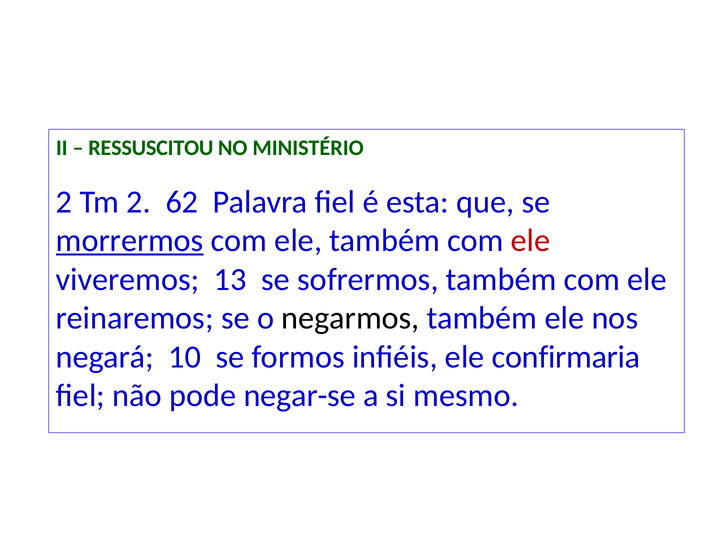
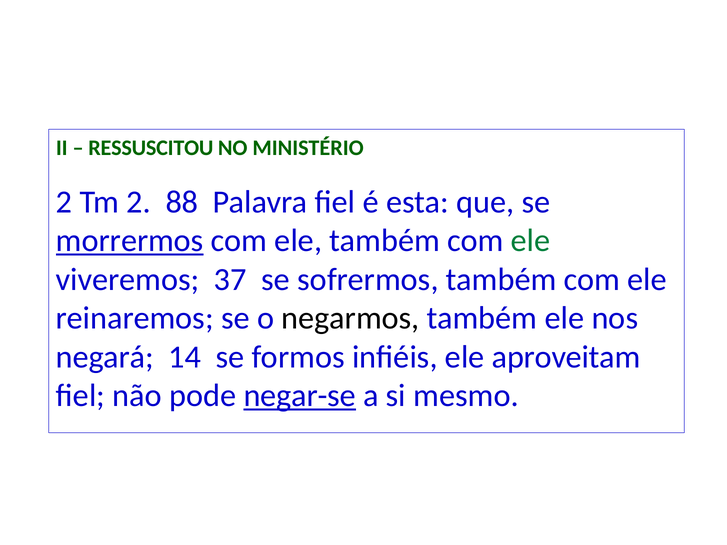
62: 62 -> 88
ele at (531, 241) colour: red -> green
13: 13 -> 37
10: 10 -> 14
confirmaria: confirmaria -> aproveitam
negar-se underline: none -> present
